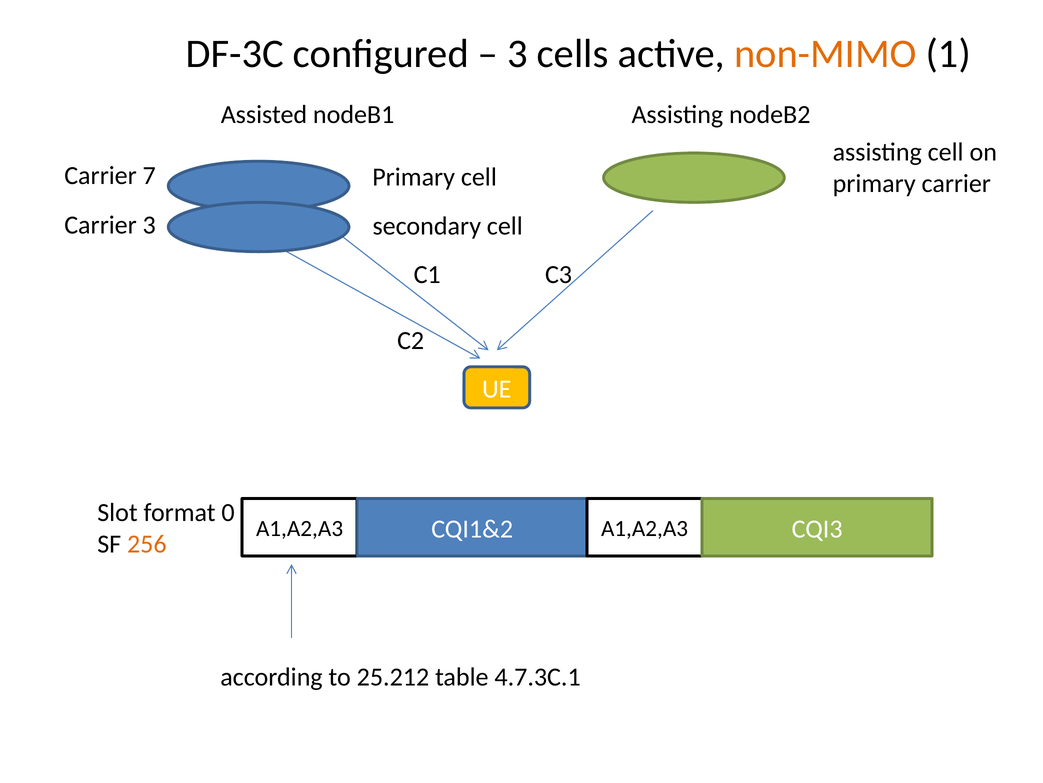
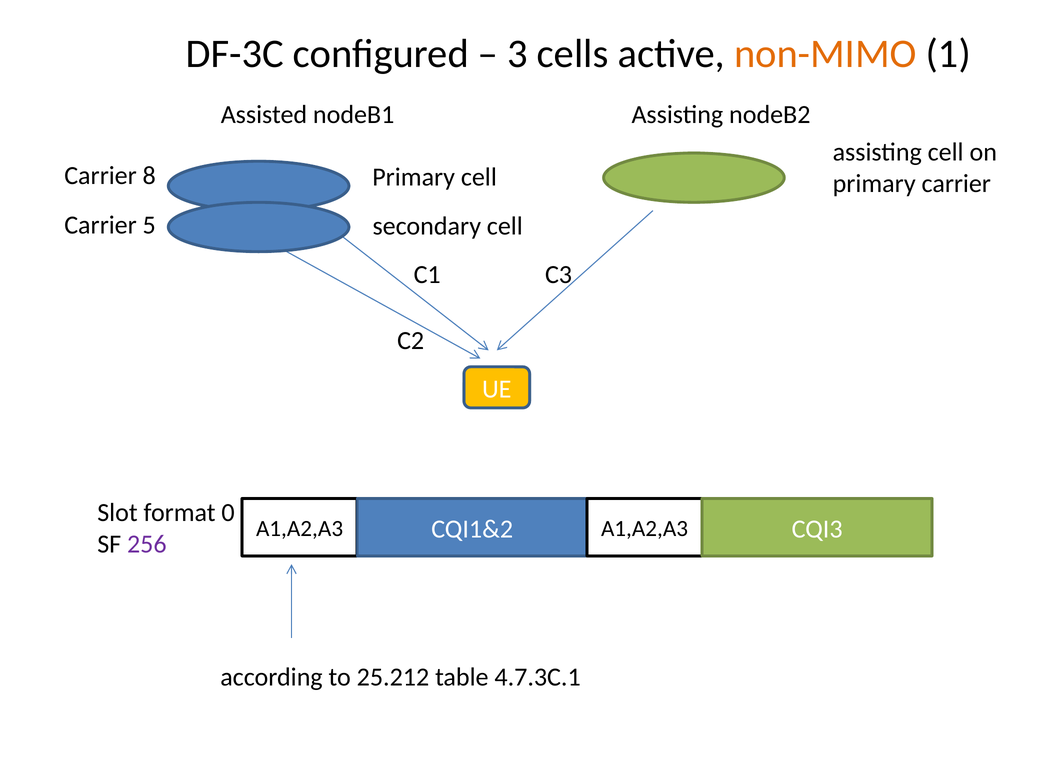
7: 7 -> 8
Carrier 3: 3 -> 5
256 colour: orange -> purple
